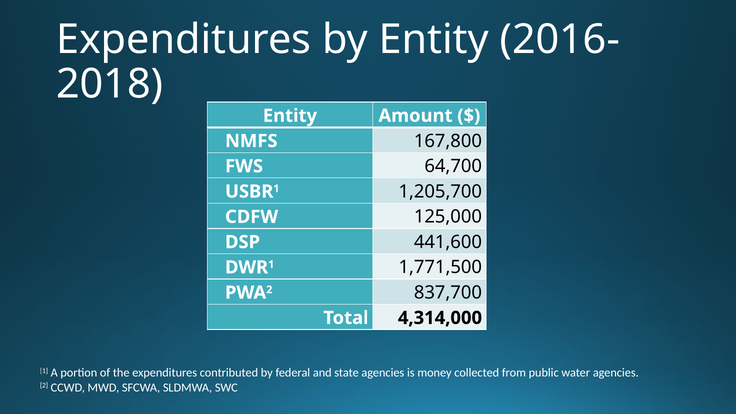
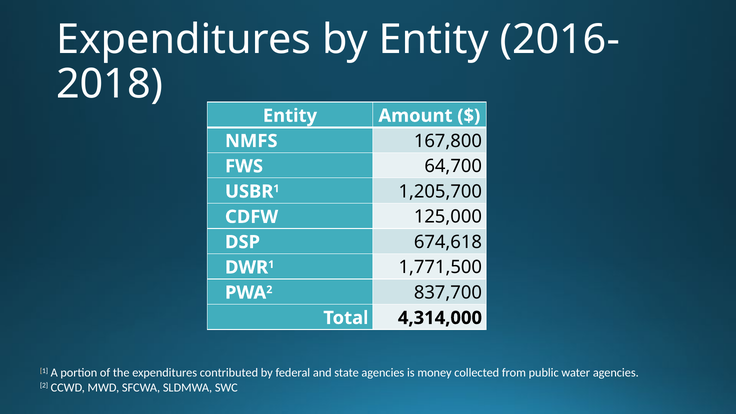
441,600: 441,600 -> 674,618
